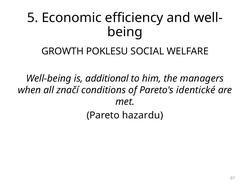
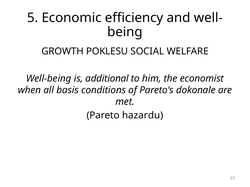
managers: managers -> economist
značí: značí -> basis
identické: identické -> dokonale
